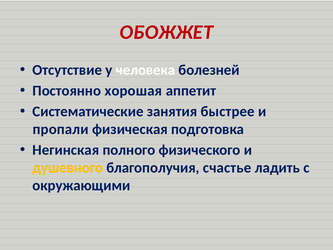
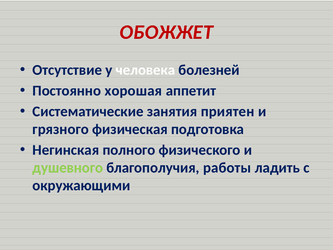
быстрее: быстрее -> приятен
пропали: пропали -> грязного
душевного colour: yellow -> light green
счастье: счастье -> работы
